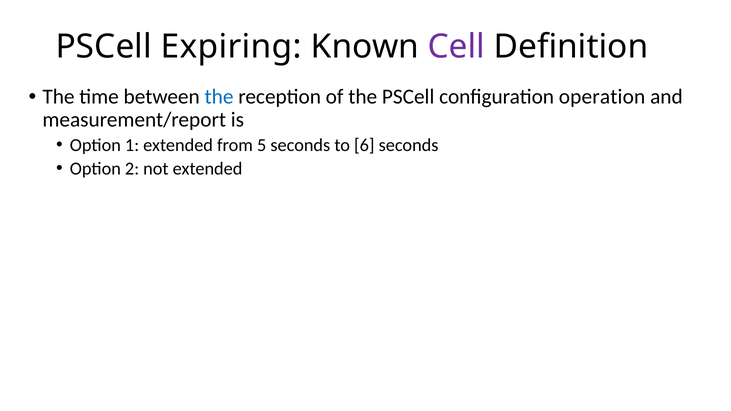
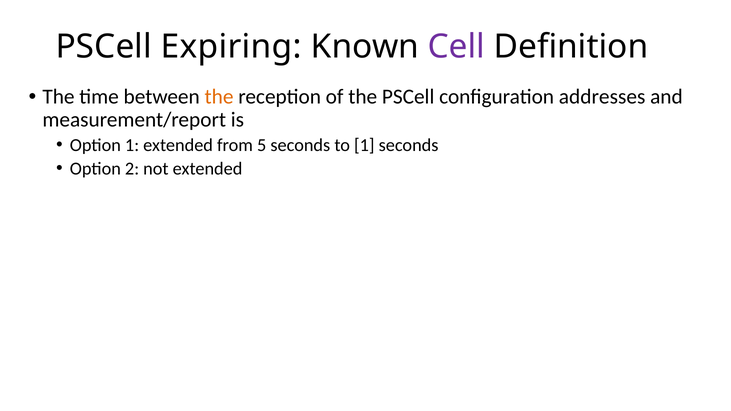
the at (219, 97) colour: blue -> orange
operation: operation -> addresses
to 6: 6 -> 1
